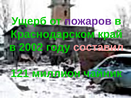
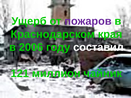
край: край -> края
2002: 2002 -> 2006
составил colour: pink -> white
